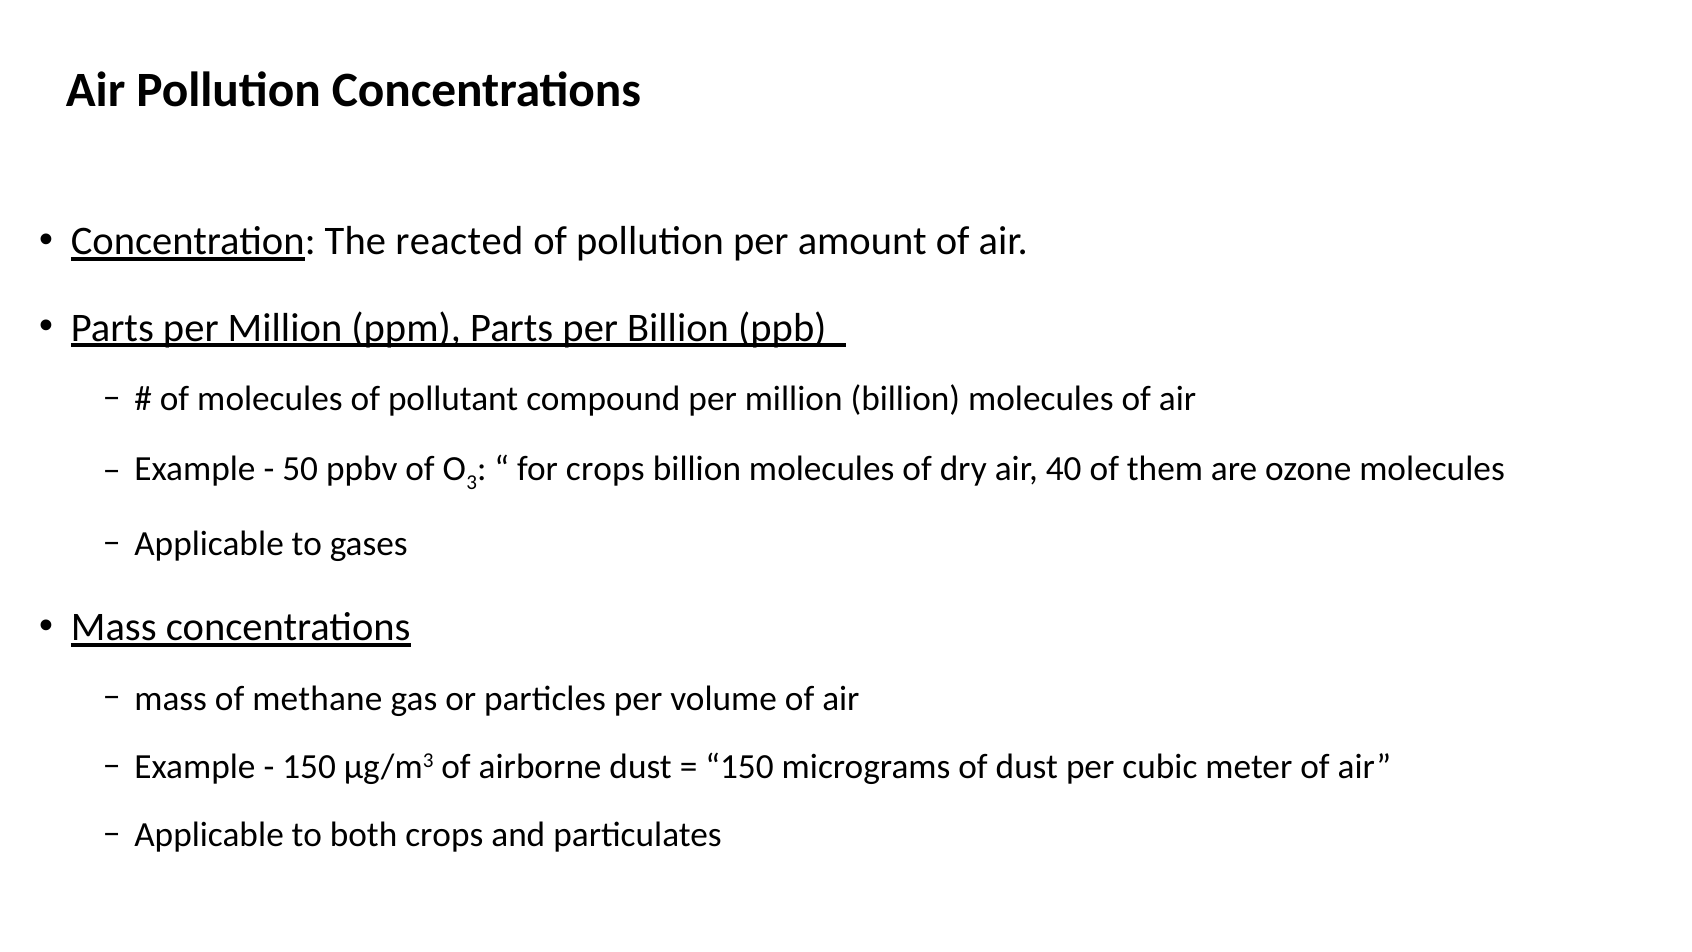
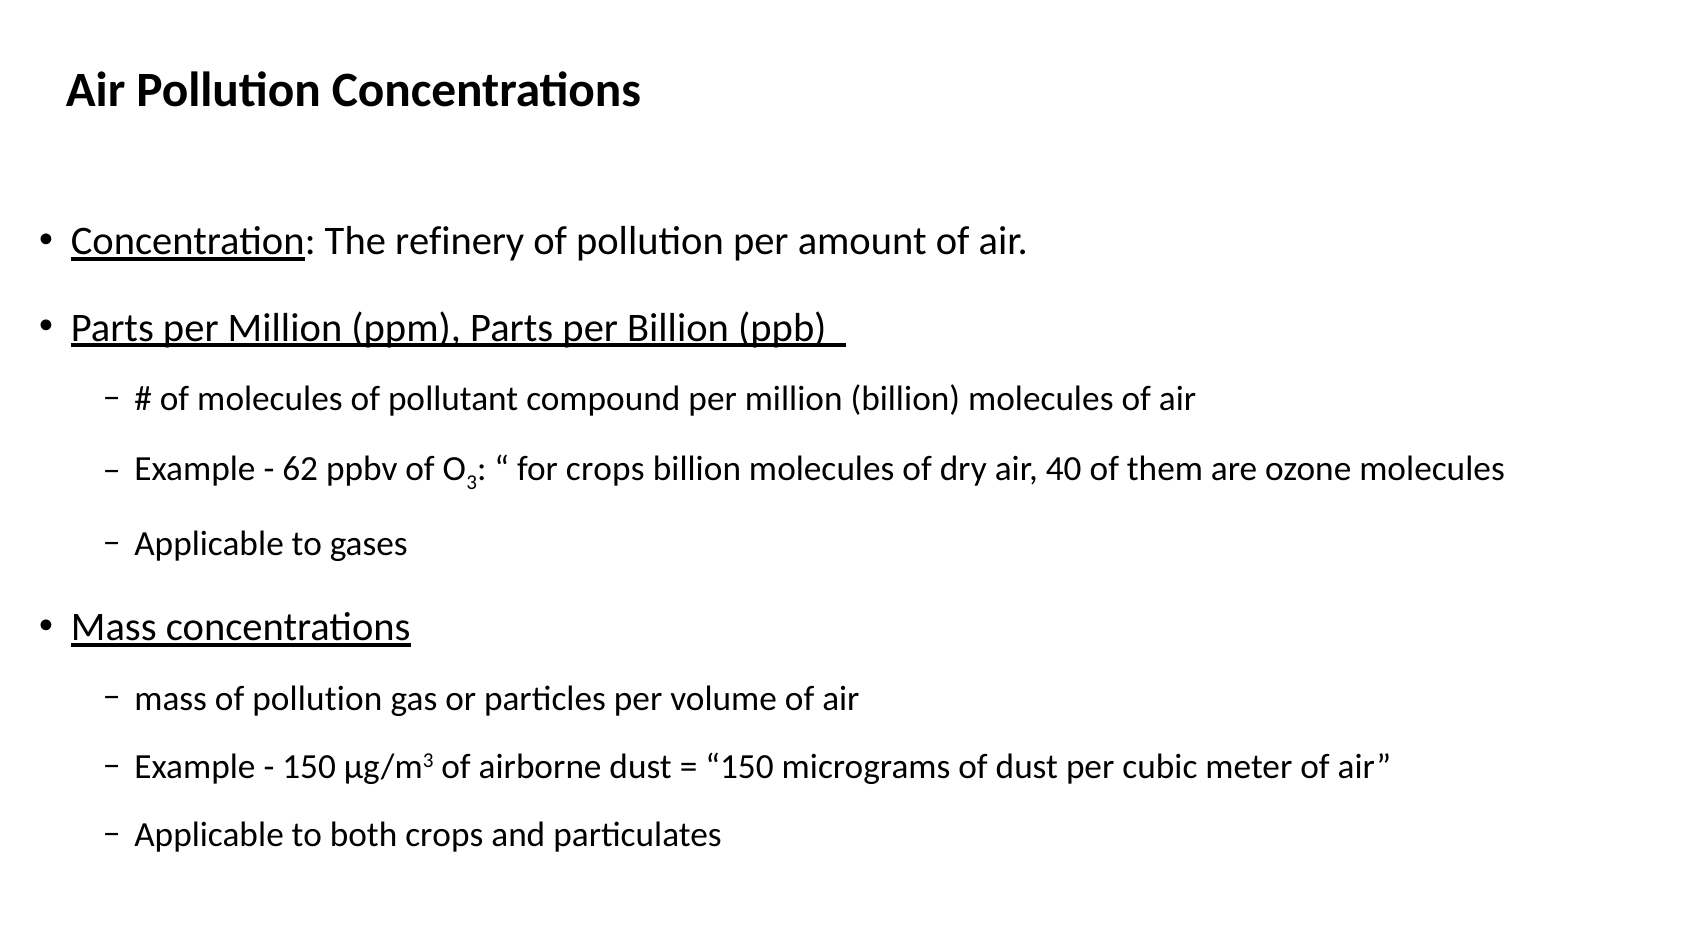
reacted: reacted -> refinery
50: 50 -> 62
mass of methane: methane -> pollution
